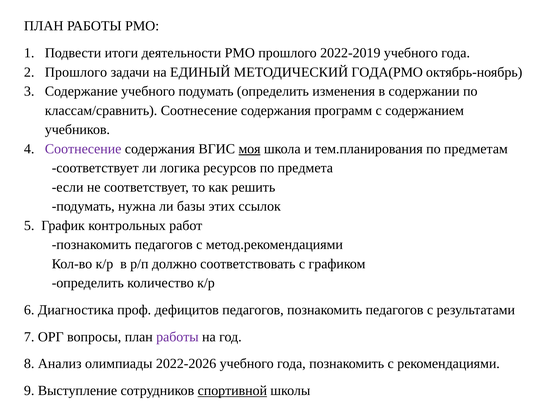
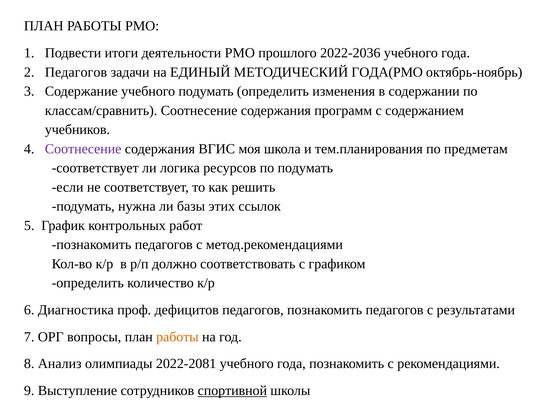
2022-2019: 2022-2019 -> 2022-2036
Прошлого at (76, 72): Прошлого -> Педагогов
моя underline: present -> none
по предмета: предмета -> подумать
работы at (177, 337) colour: purple -> orange
2022-2026: 2022-2026 -> 2022-2081
